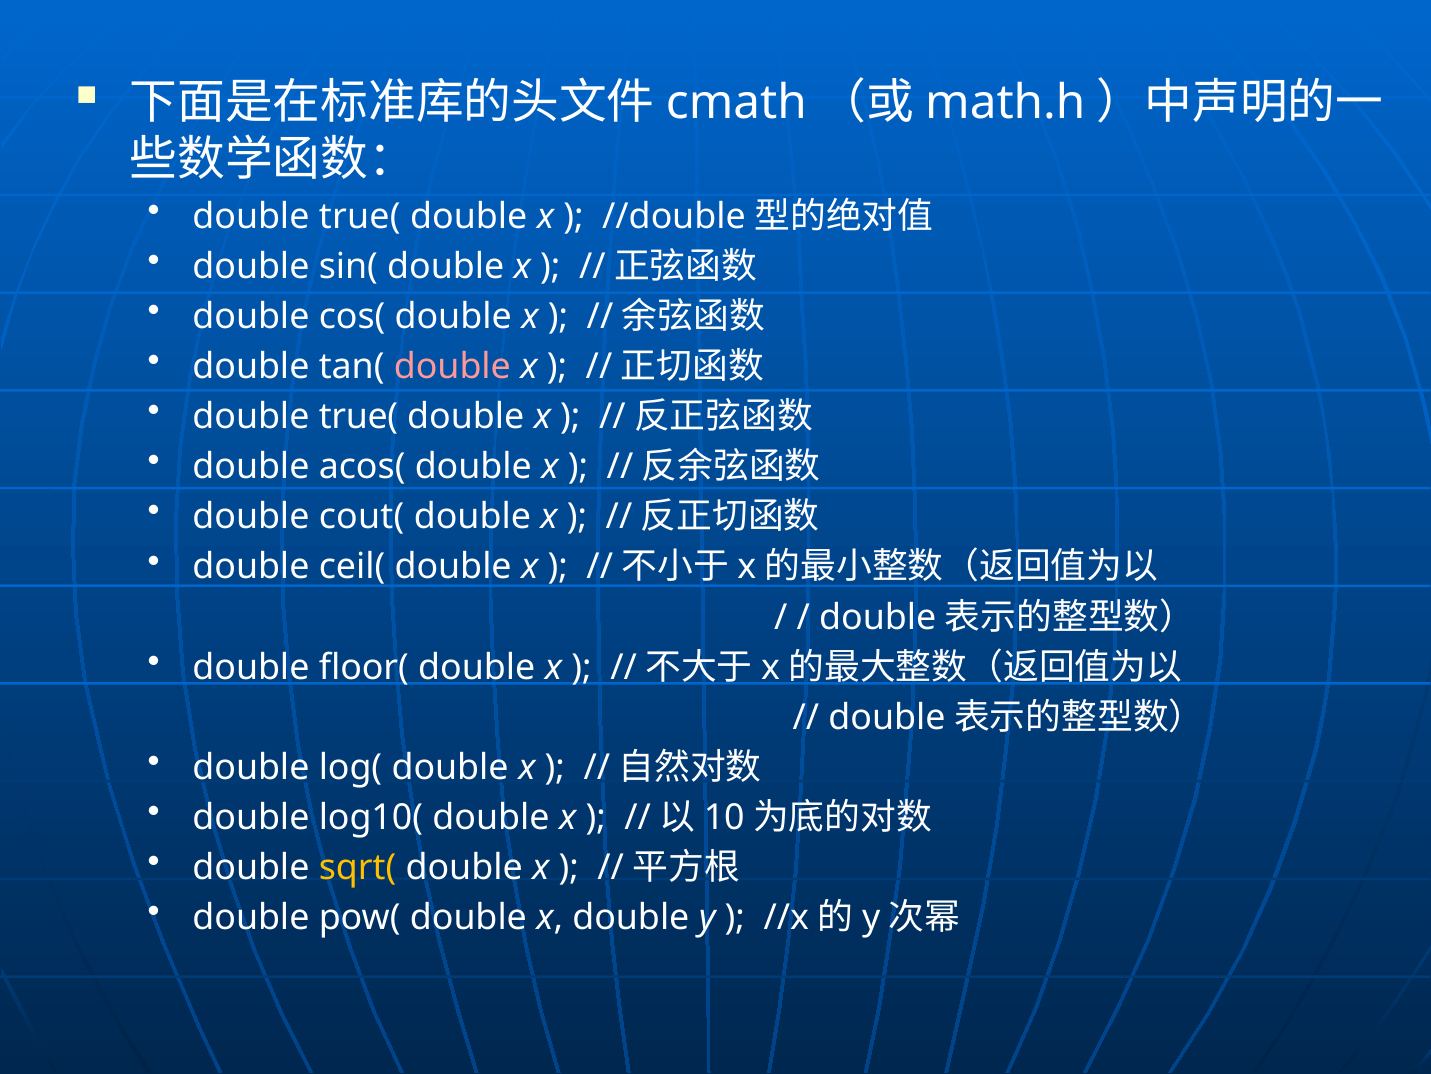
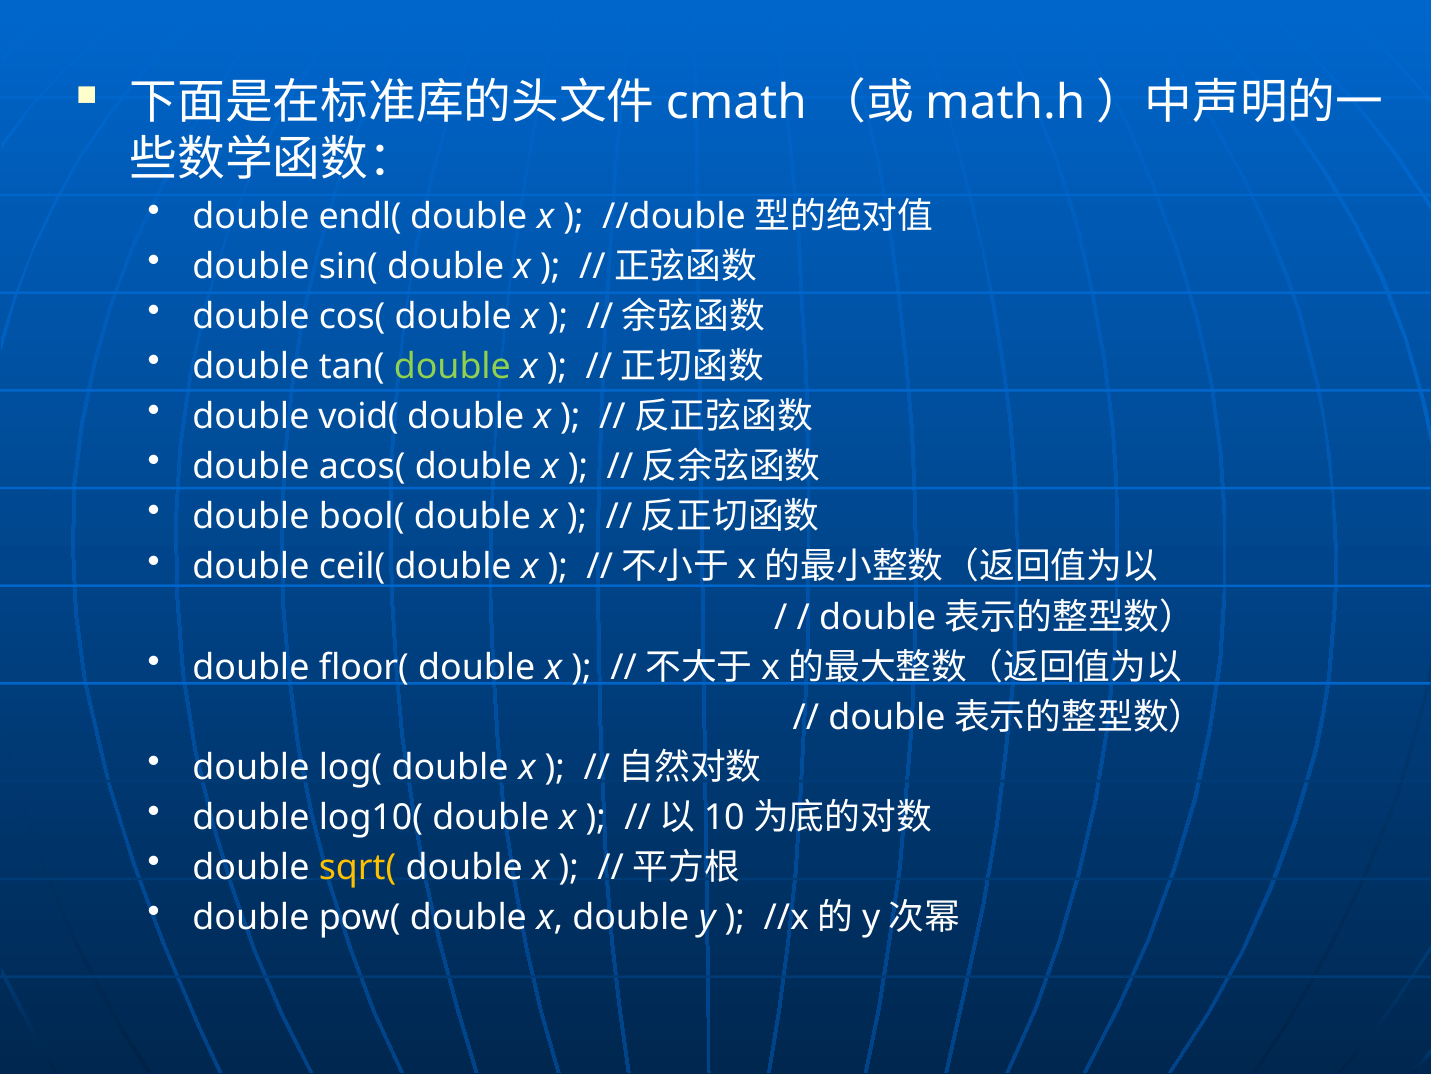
true( at (360, 216): true( -> endl(
double at (452, 366) colour: pink -> light green
true( at (359, 416): true( -> void(
cout(: cout( -> bool(
